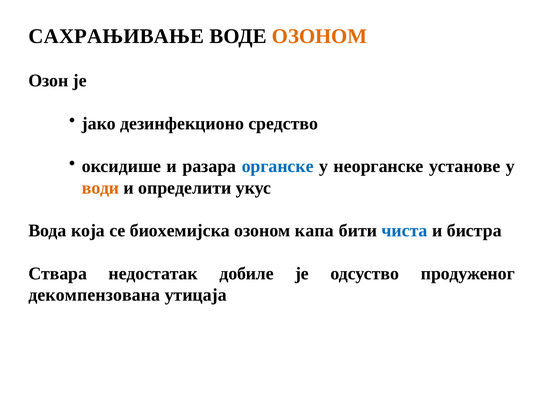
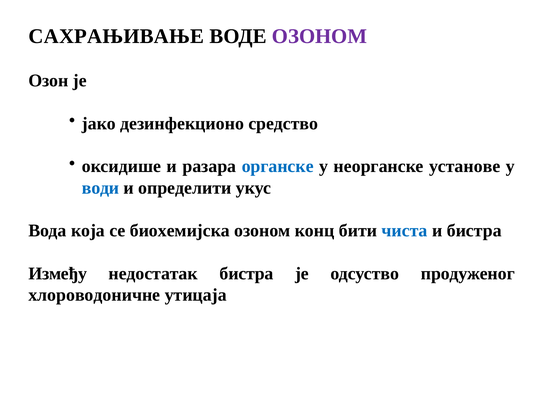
ОЗОНОМ at (319, 36) colour: orange -> purple
води colour: orange -> blue
капа: капа -> конц
Ствaра: Ствaра -> Између
недостатак добиле: добиле -> бистра
декомпензована: декомпензована -> хлороводоничне
